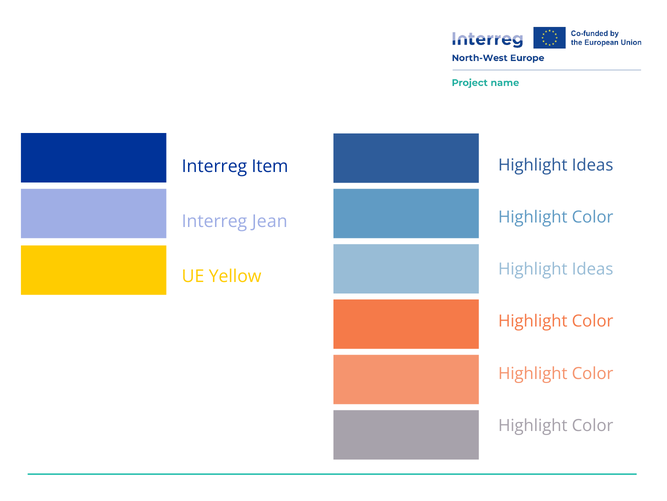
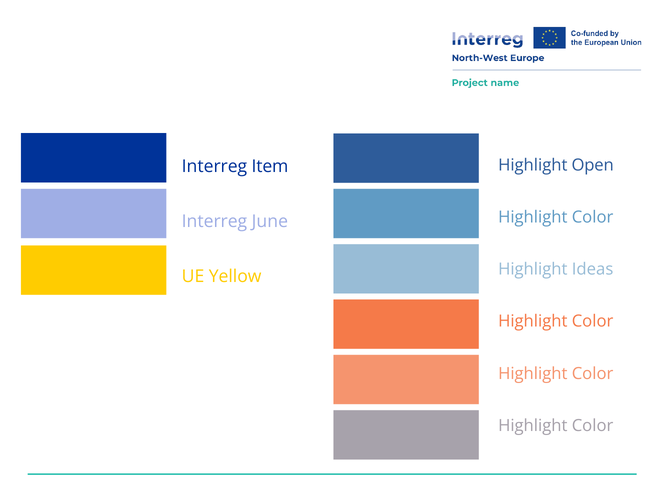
Ideas at (593, 165): Ideas -> Open
Jean: Jean -> June
